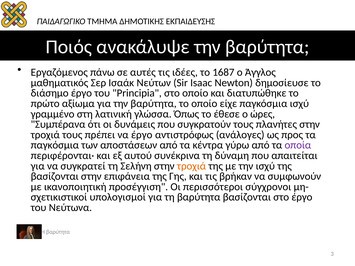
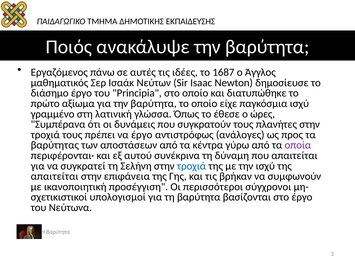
παγκόσμια at (55, 145): παγκόσμια -> βαρύτητας
τροχιά at (191, 166) colour: orange -> blue
βασίζονται at (55, 177): βασίζονται -> απαιτείται
